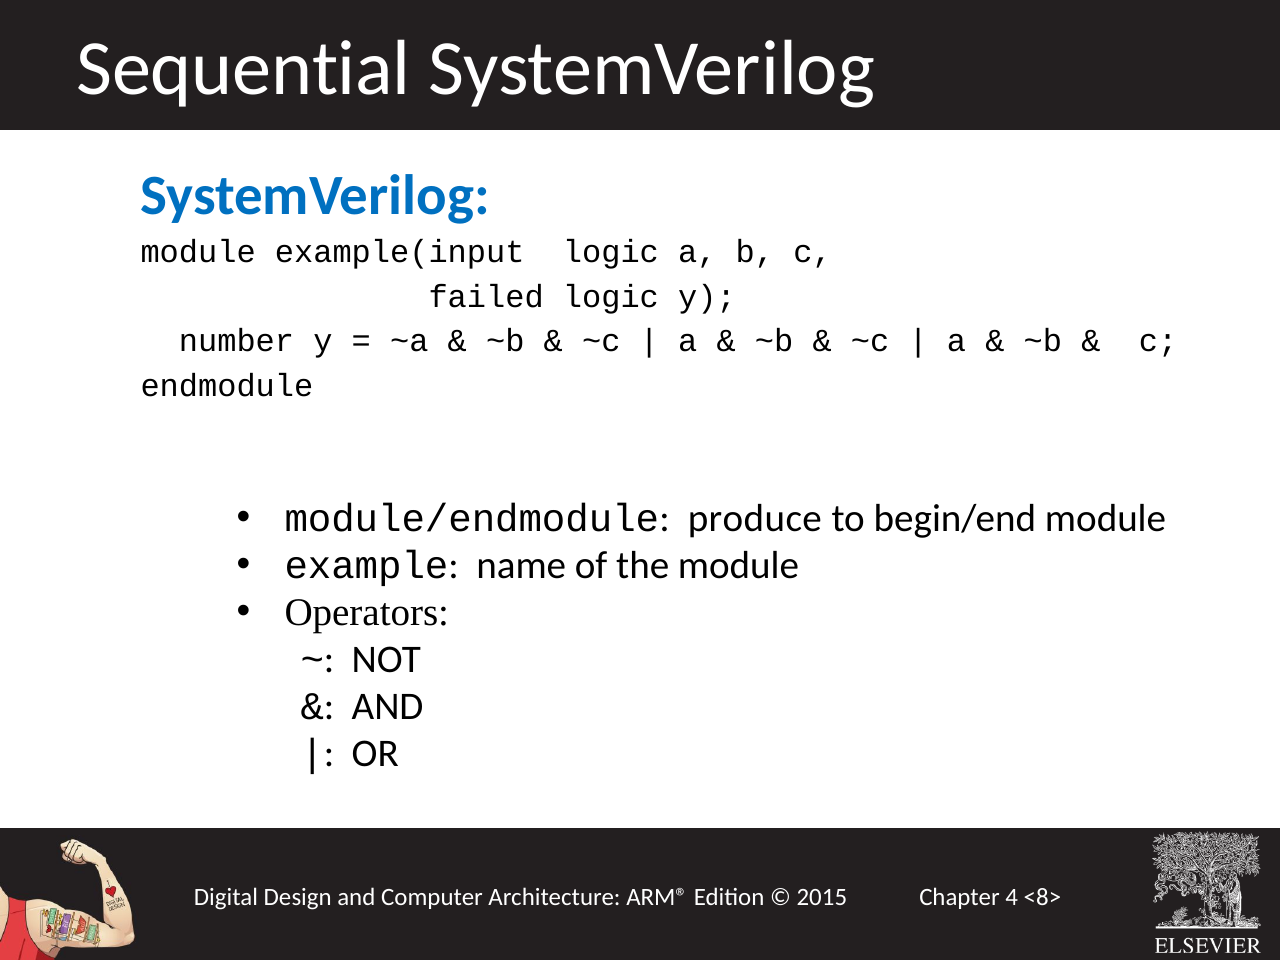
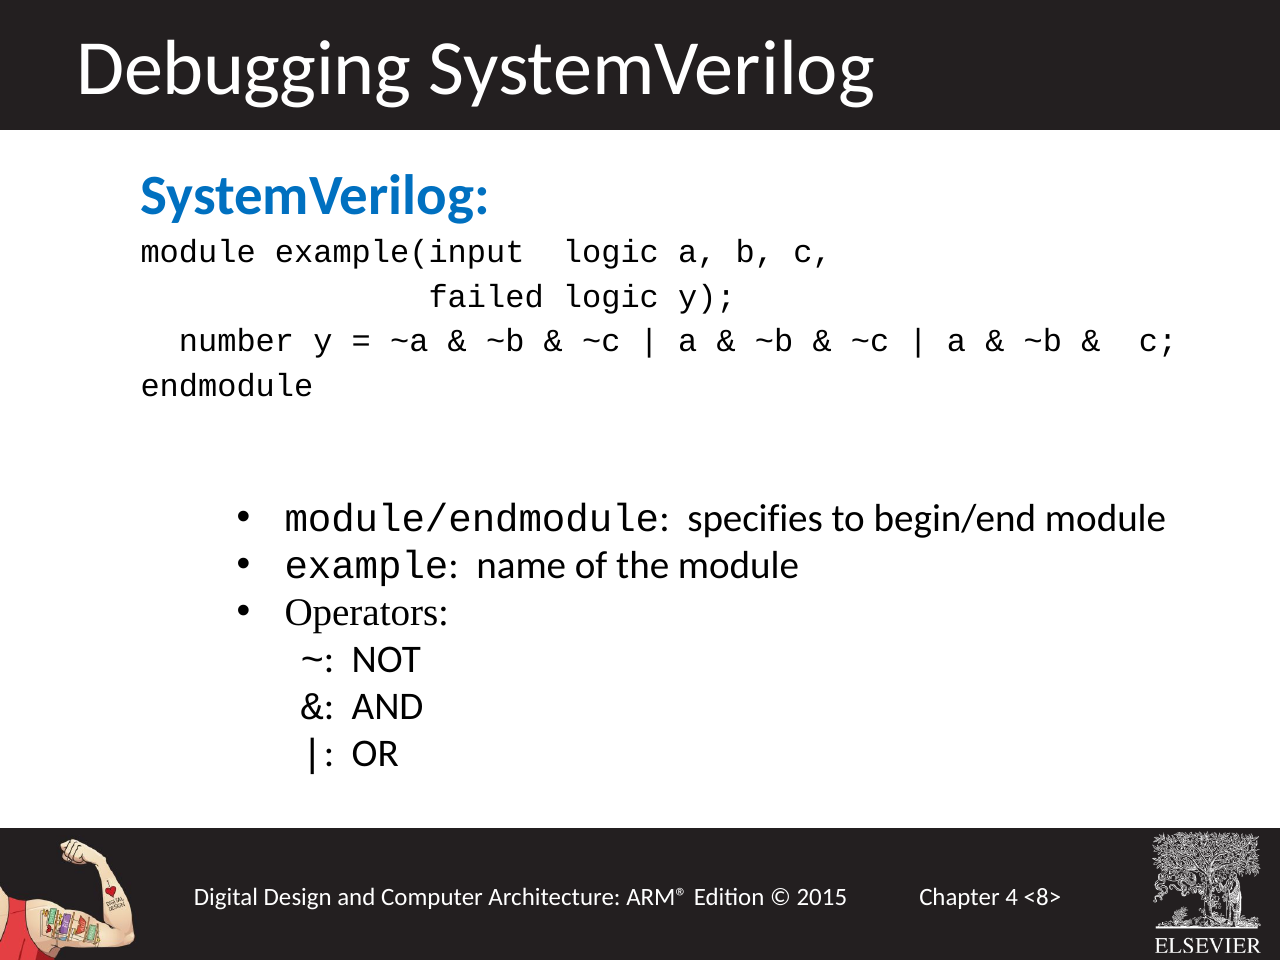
Sequential: Sequential -> Debugging
produce: produce -> specifies
